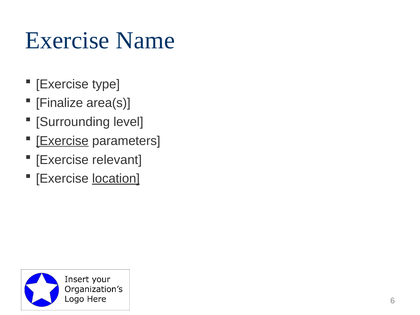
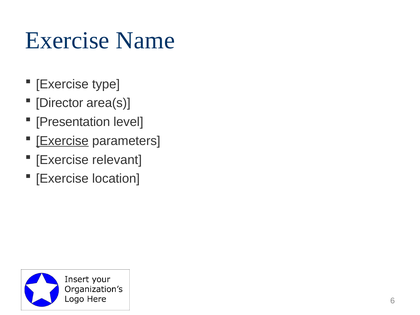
Finalize: Finalize -> Director
Surrounding: Surrounding -> Presentation
location underline: present -> none
